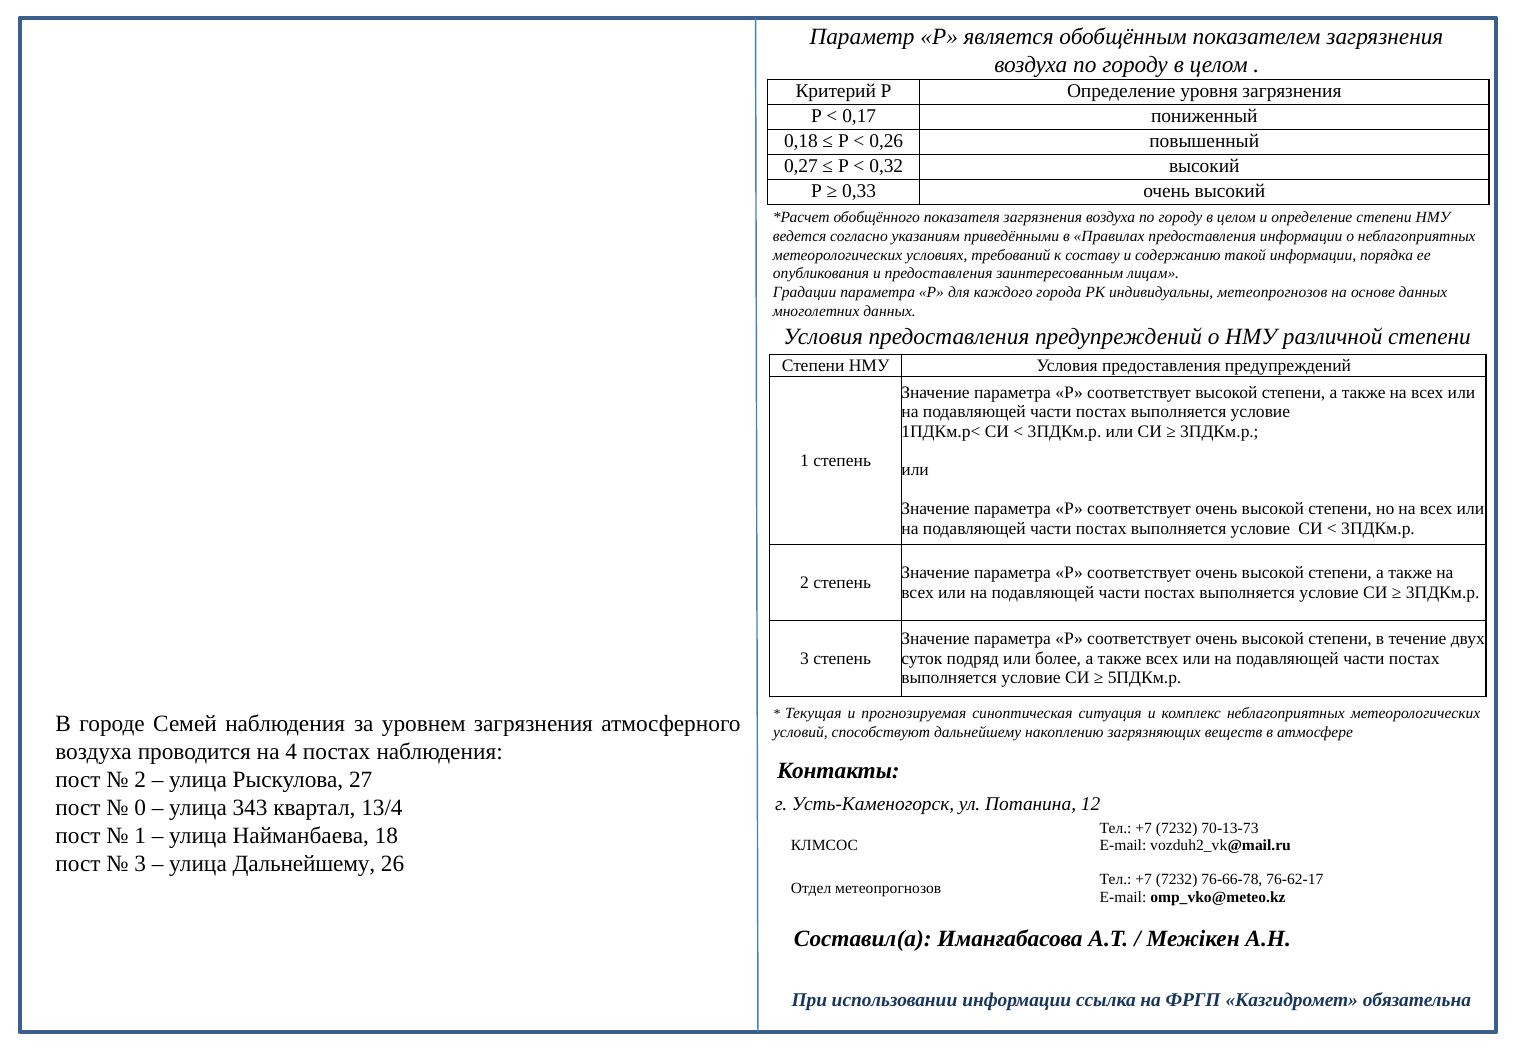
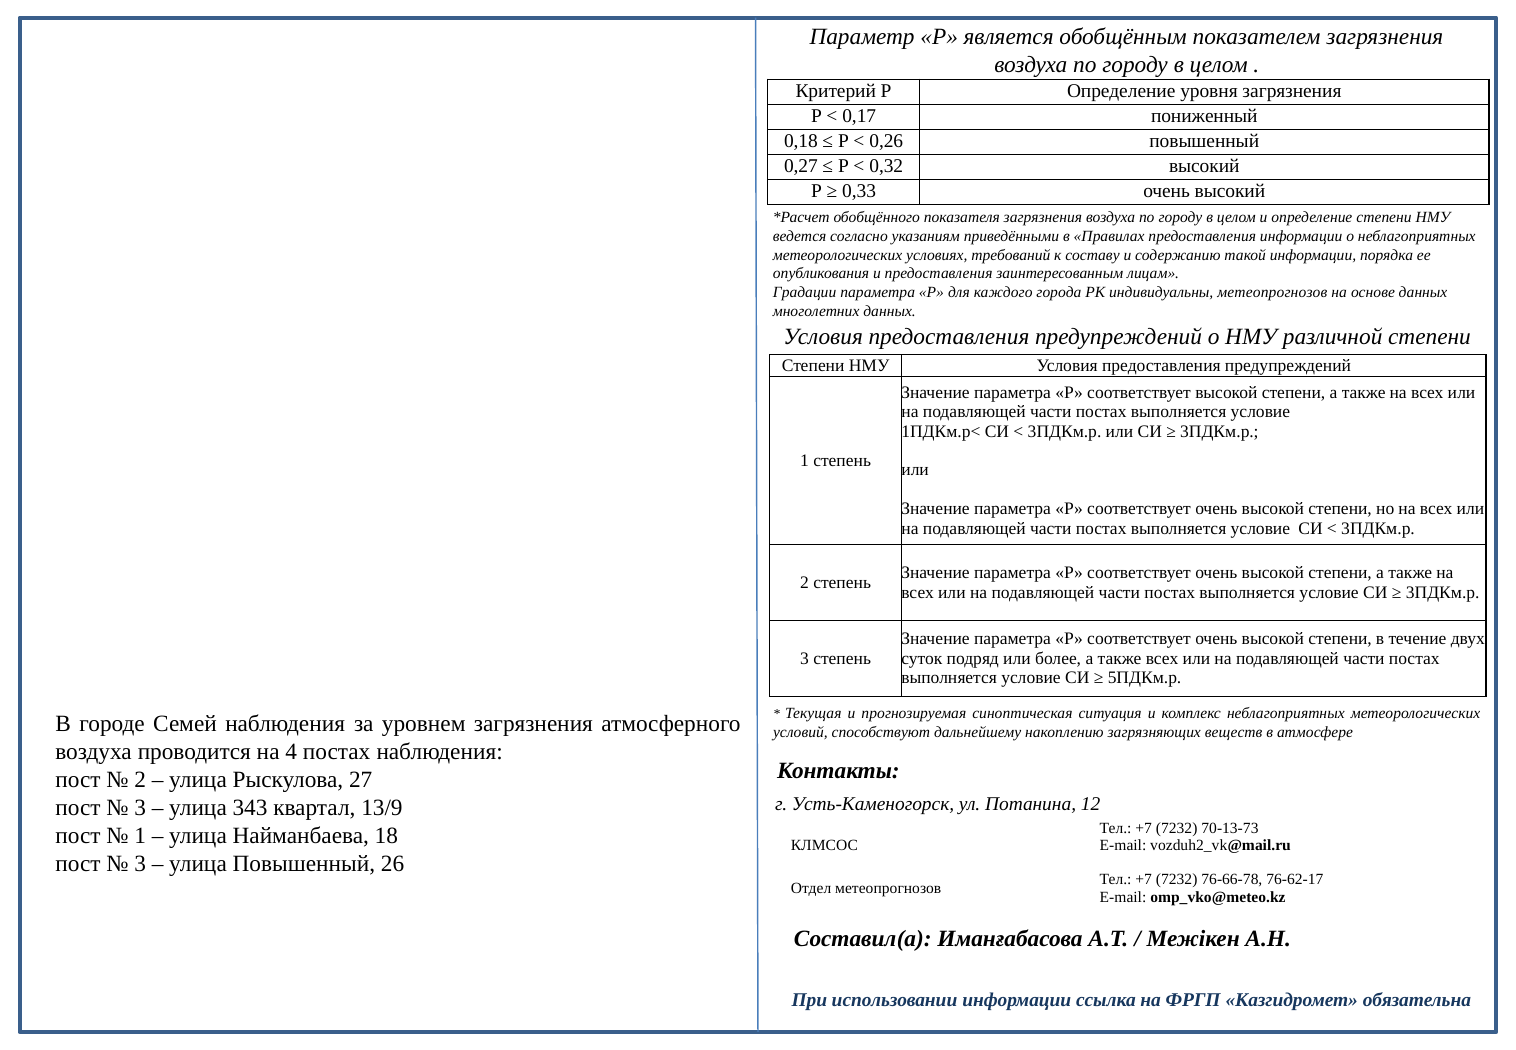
0 at (140, 808): 0 -> 3
13/4: 13/4 -> 13/9
улица Дальнейшему: Дальнейшему -> Повышенный
